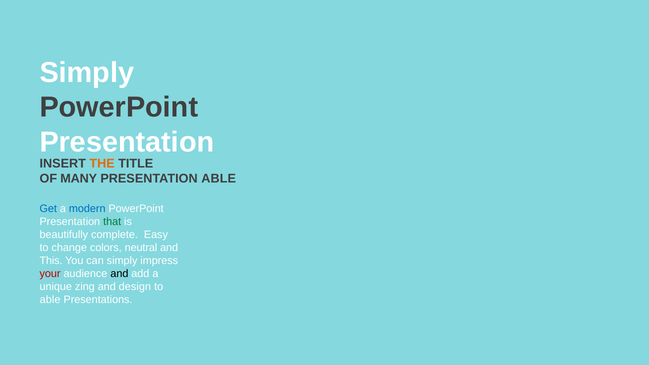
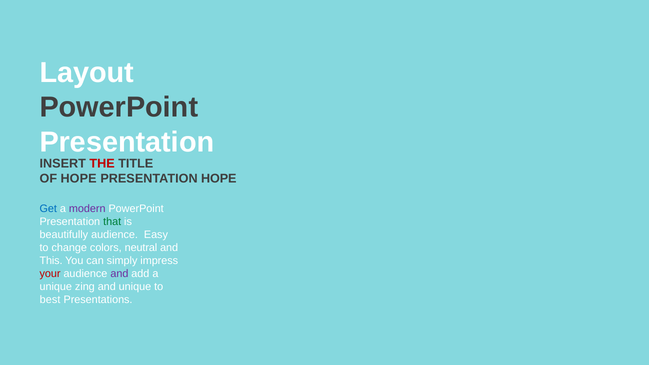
Simply at (87, 73): Simply -> Layout
THE colour: orange -> red
OF MANY: MANY -> HOPE
PRESENTATION ABLE: ABLE -> HOPE
modern colour: blue -> purple
beautifully complete: complete -> audience
and at (119, 274) colour: black -> purple
and design: design -> unique
able at (50, 300): able -> best
